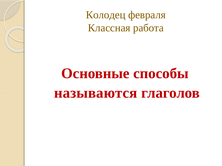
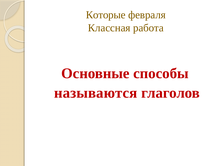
Колодец: Колодец -> Которые
